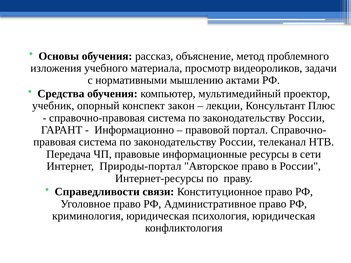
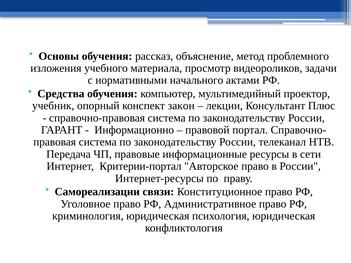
мышлению: мышлению -> начального
Природы-портал: Природы-портал -> Критерии-портал
Справедливости: Справедливости -> Самореализации
